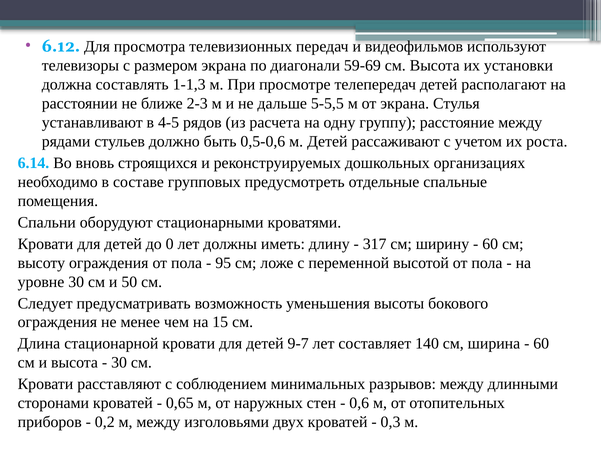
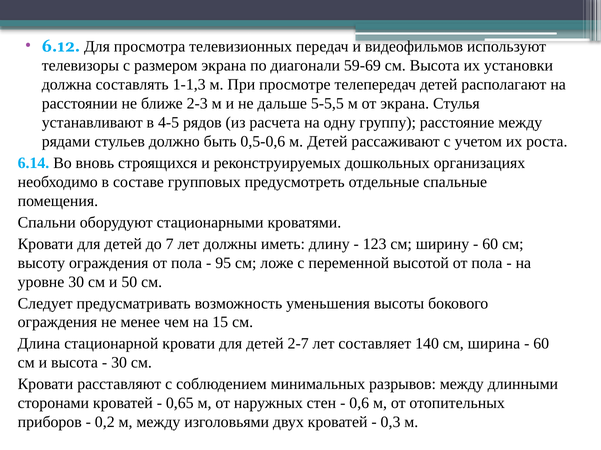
0: 0 -> 7
317: 317 -> 123
9-7: 9-7 -> 2-7
